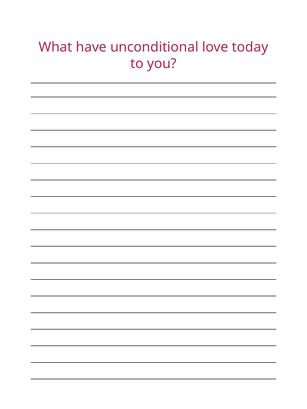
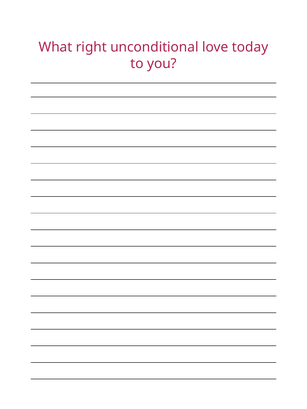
have: have -> right
